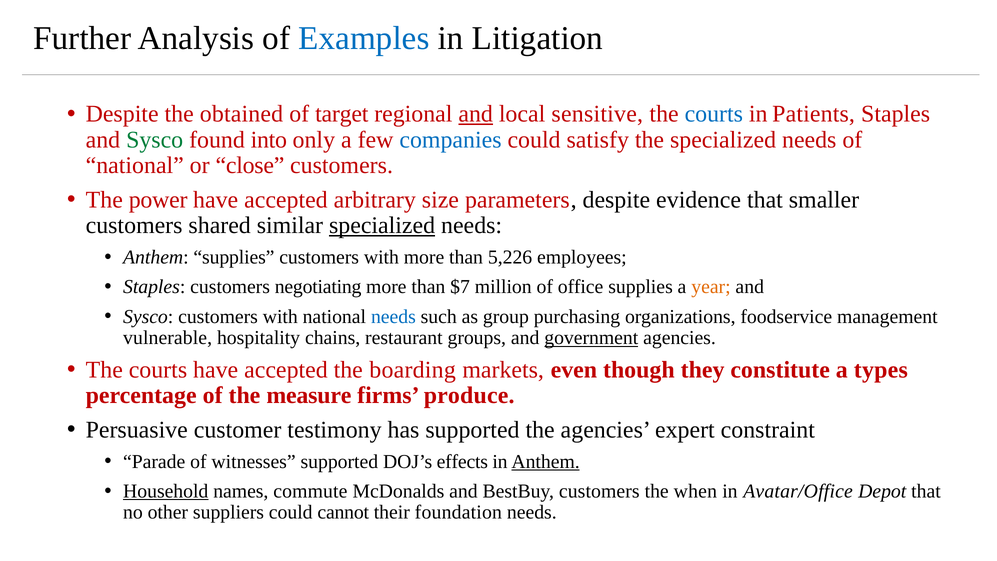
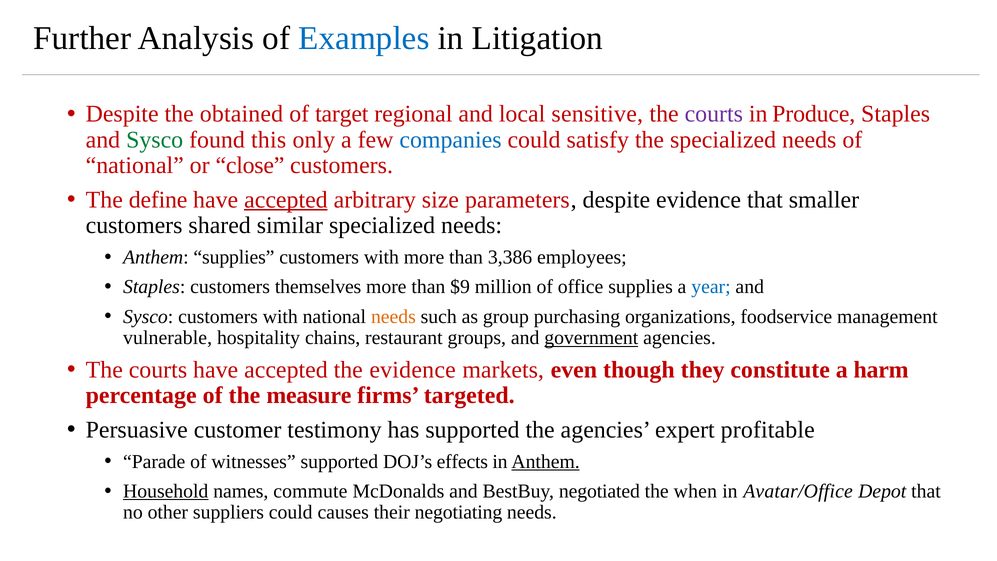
and at (476, 114) underline: present -> none
courts at (714, 114) colour: blue -> purple
Patients: Patients -> Produce
into: into -> this
power: power -> define
accepted at (286, 200) underline: none -> present
specialized at (382, 225) underline: present -> none
5,226: 5,226 -> 3,386
negotiating: negotiating -> themselves
$7: $7 -> $9
year colour: orange -> blue
needs at (393, 316) colour: blue -> orange
the boarding: boarding -> evidence
types: types -> harm
produce: produce -> targeted
constraint: constraint -> profitable
BestBuy customers: customers -> negotiated
cannot: cannot -> causes
foundation: foundation -> negotiating
